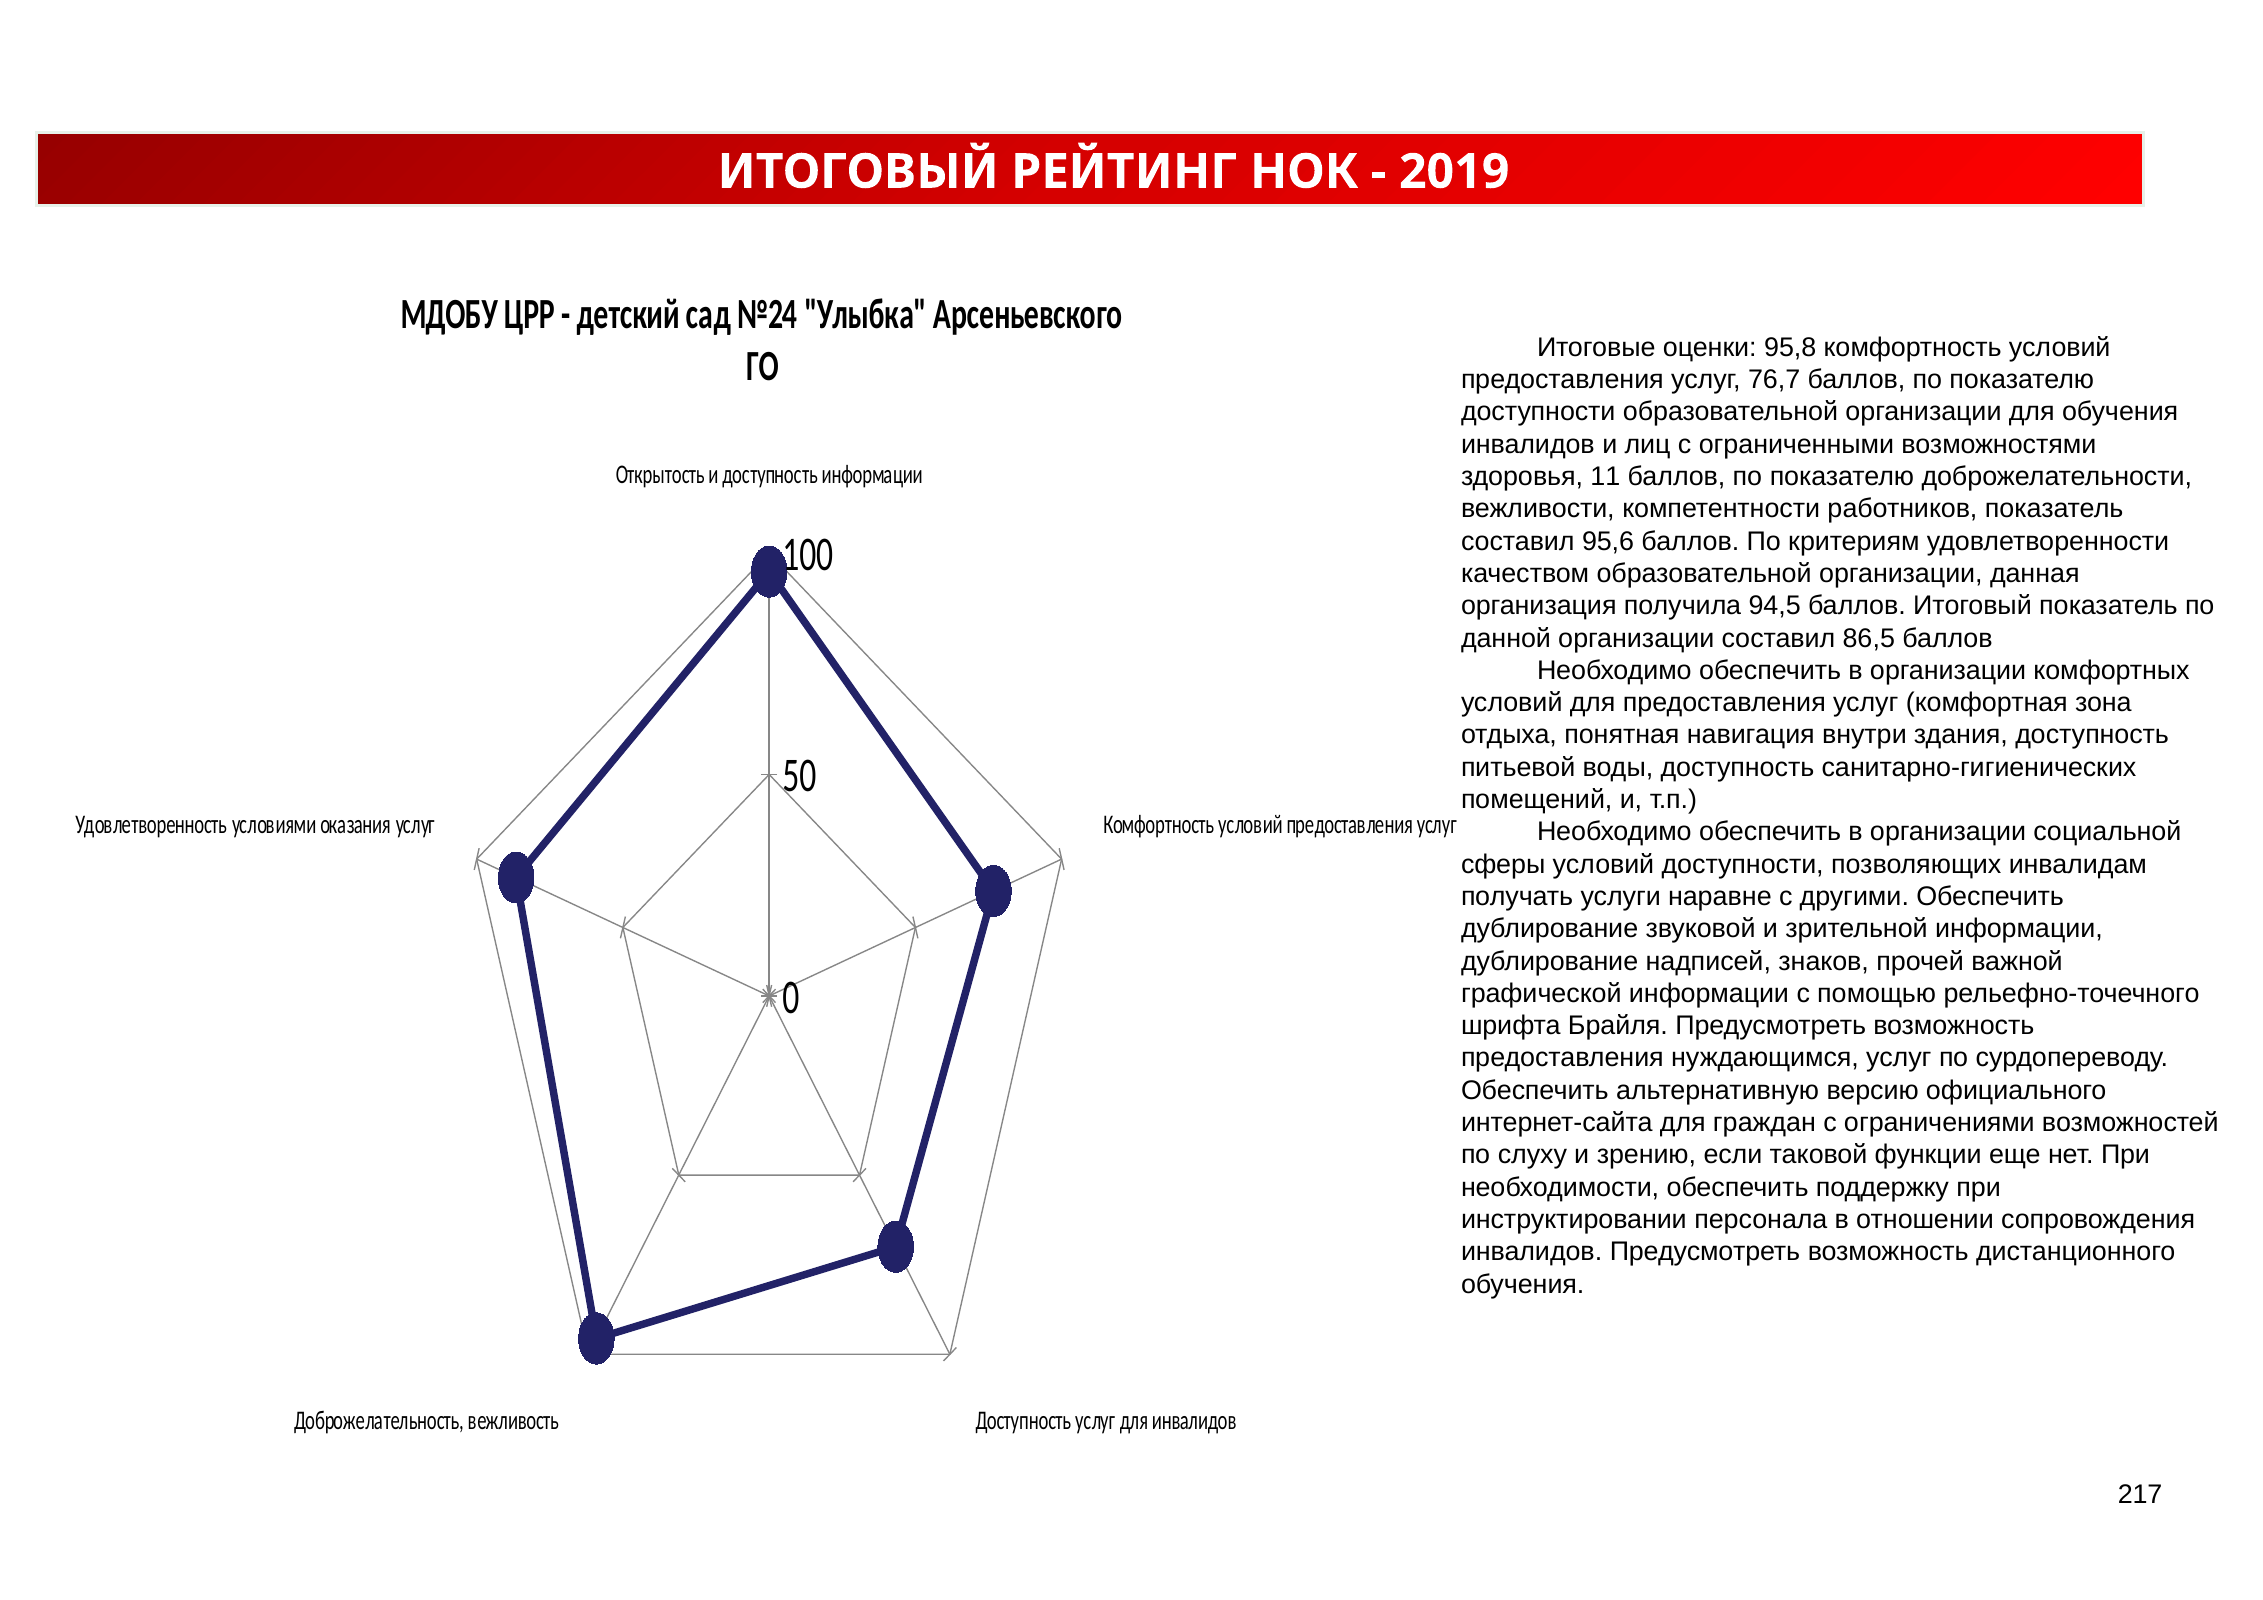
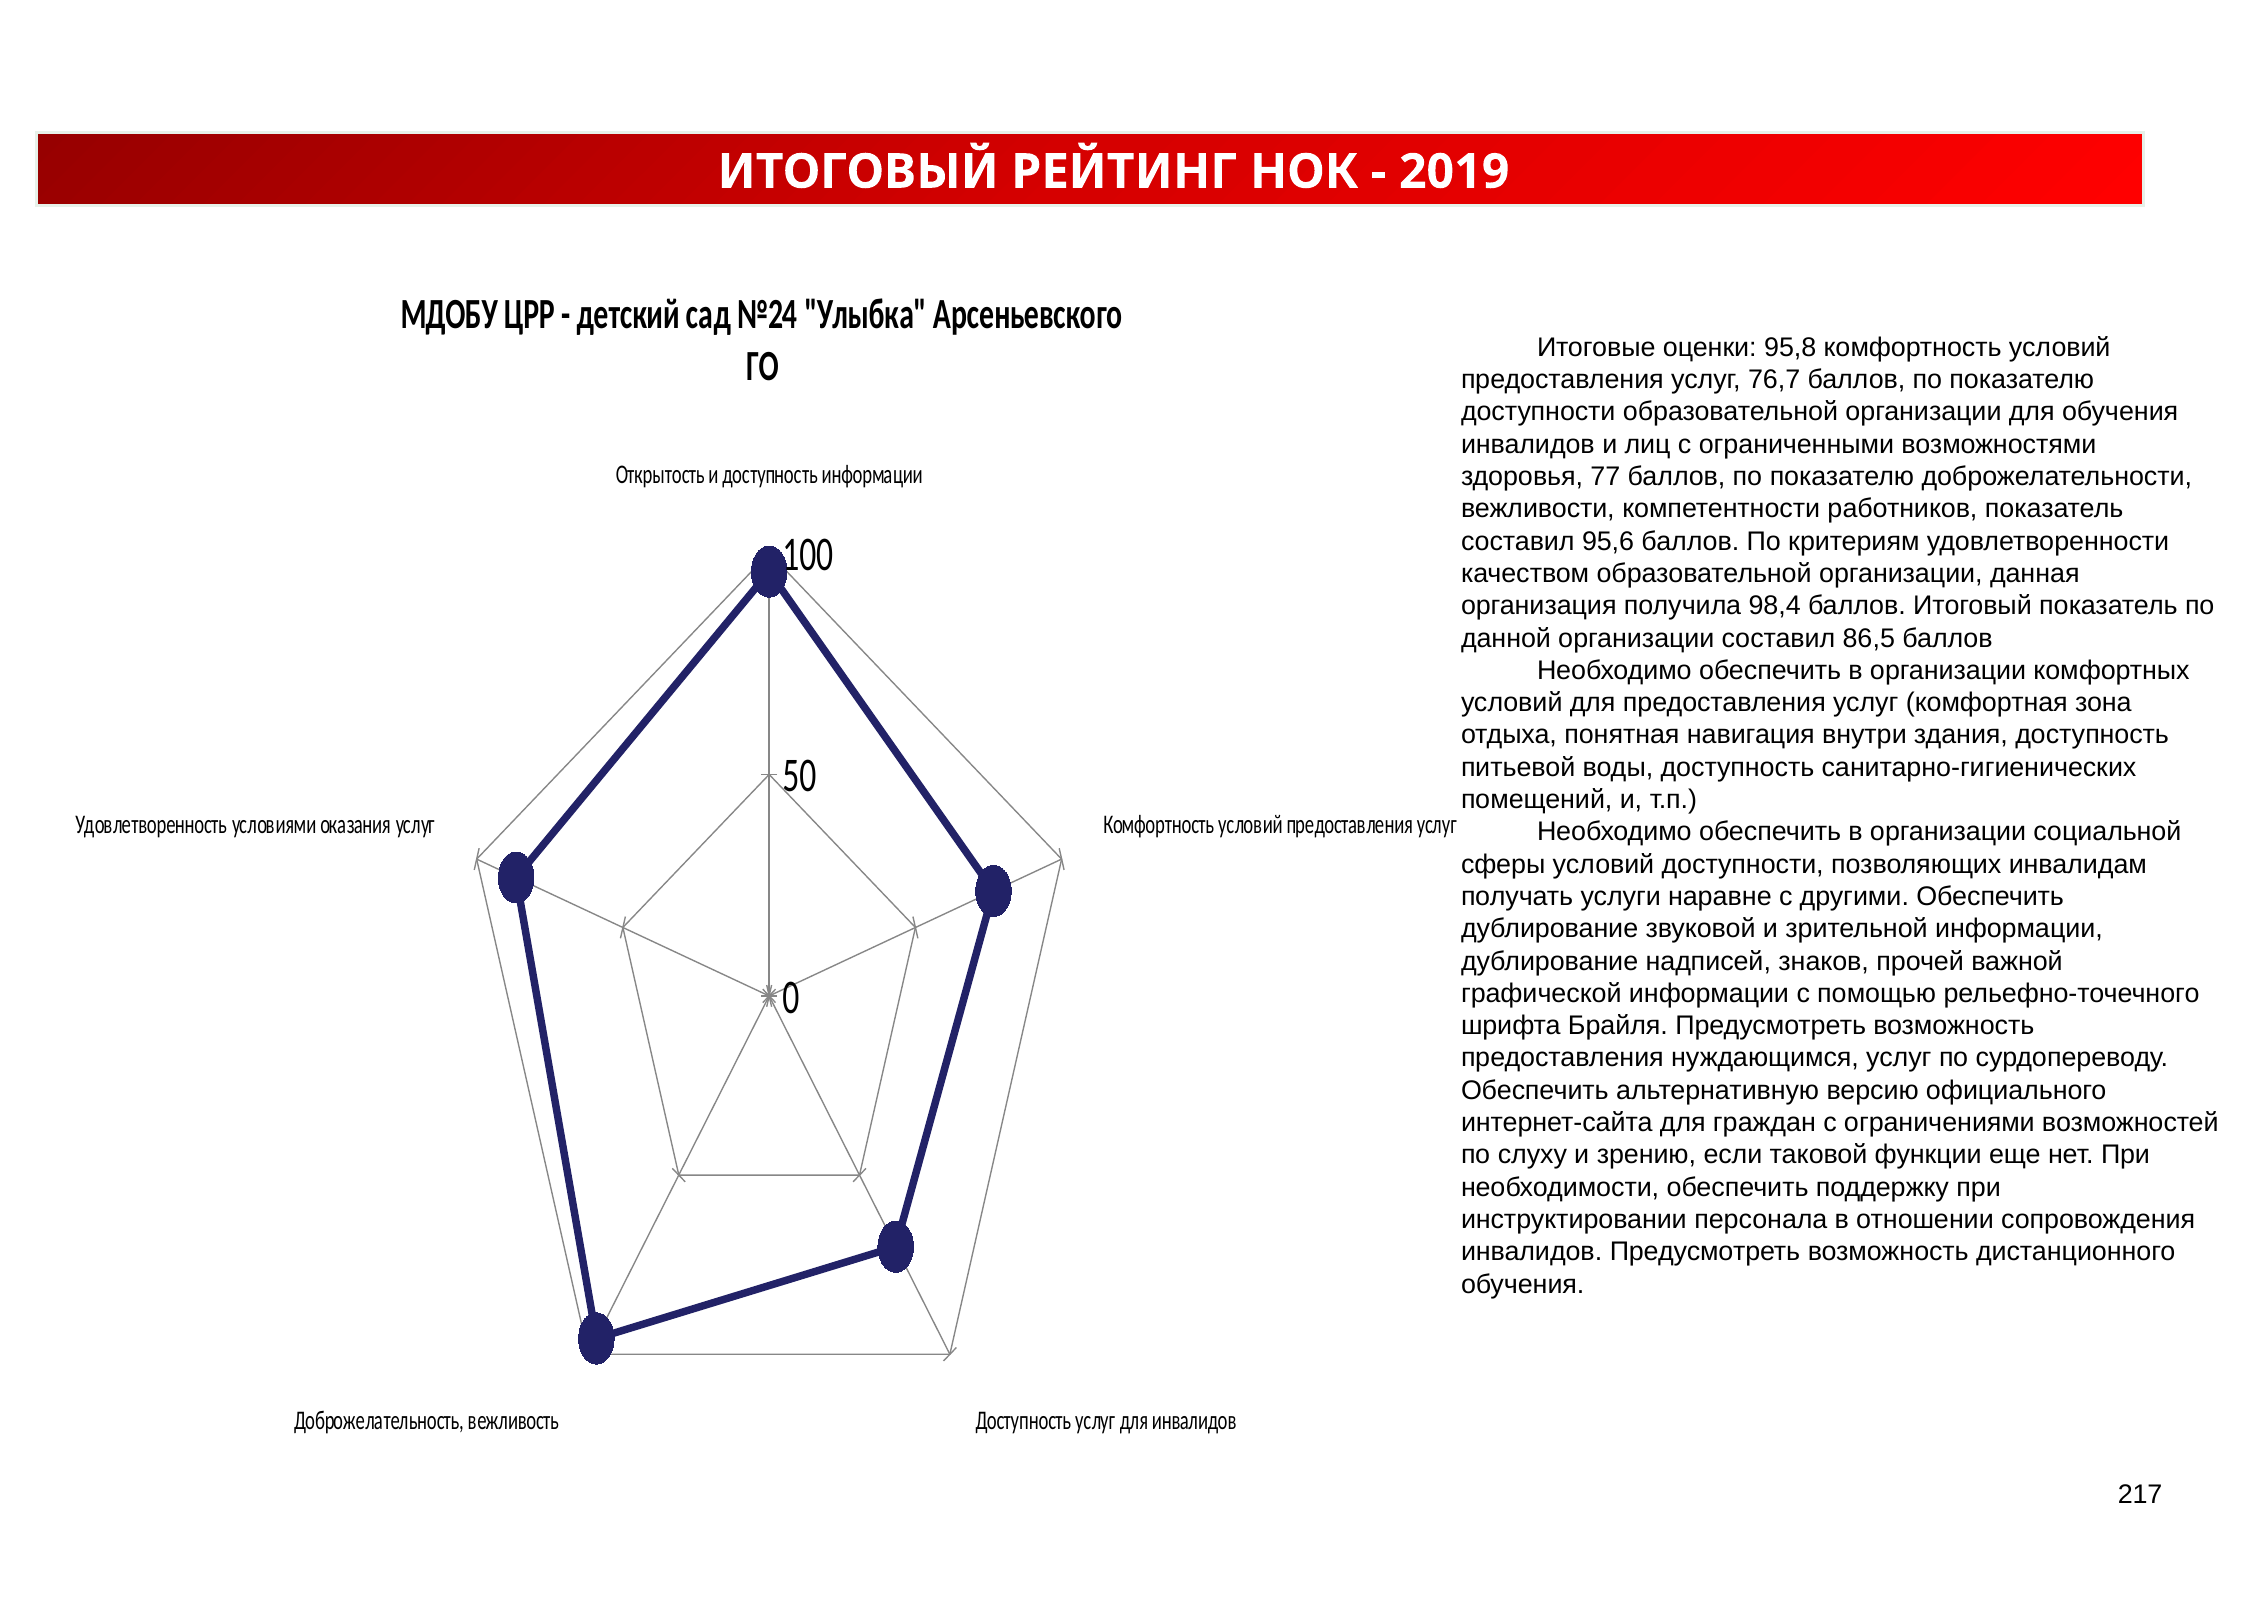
11: 11 -> 77
94,5: 94,5 -> 98,4
